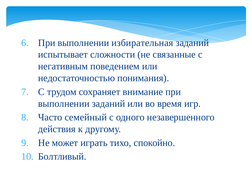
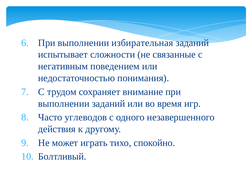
семейный: семейный -> углеводов
